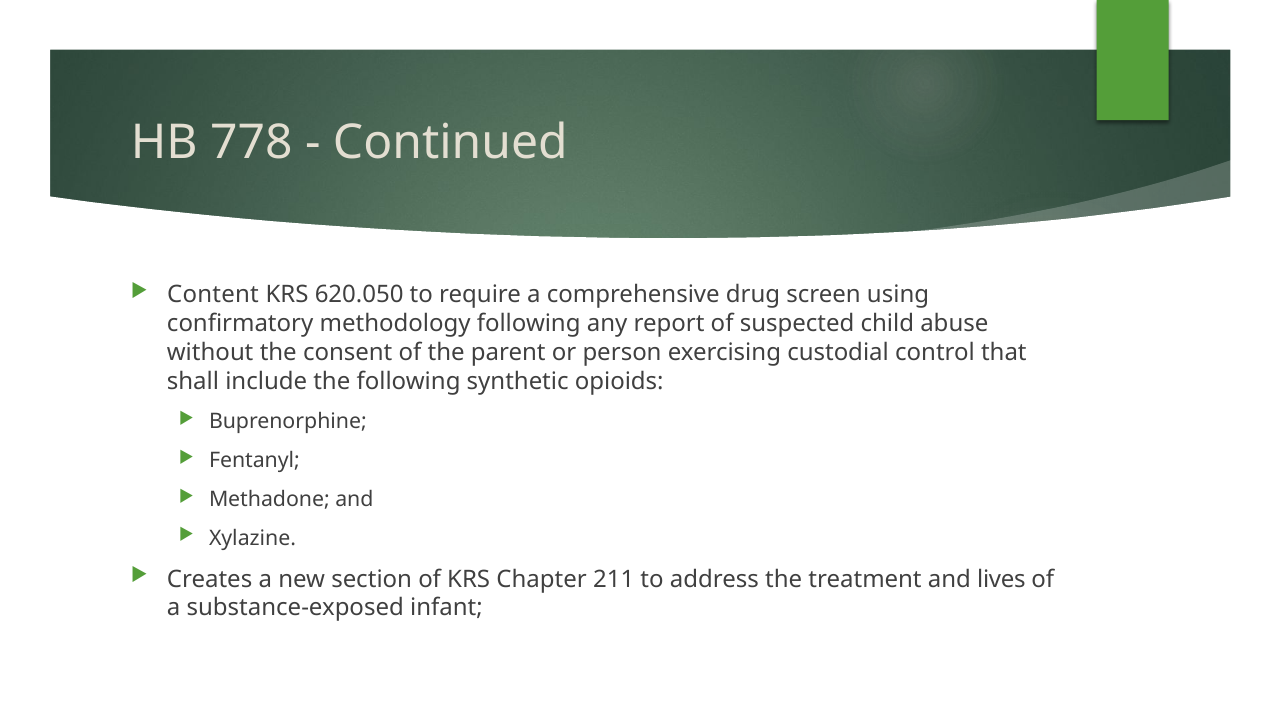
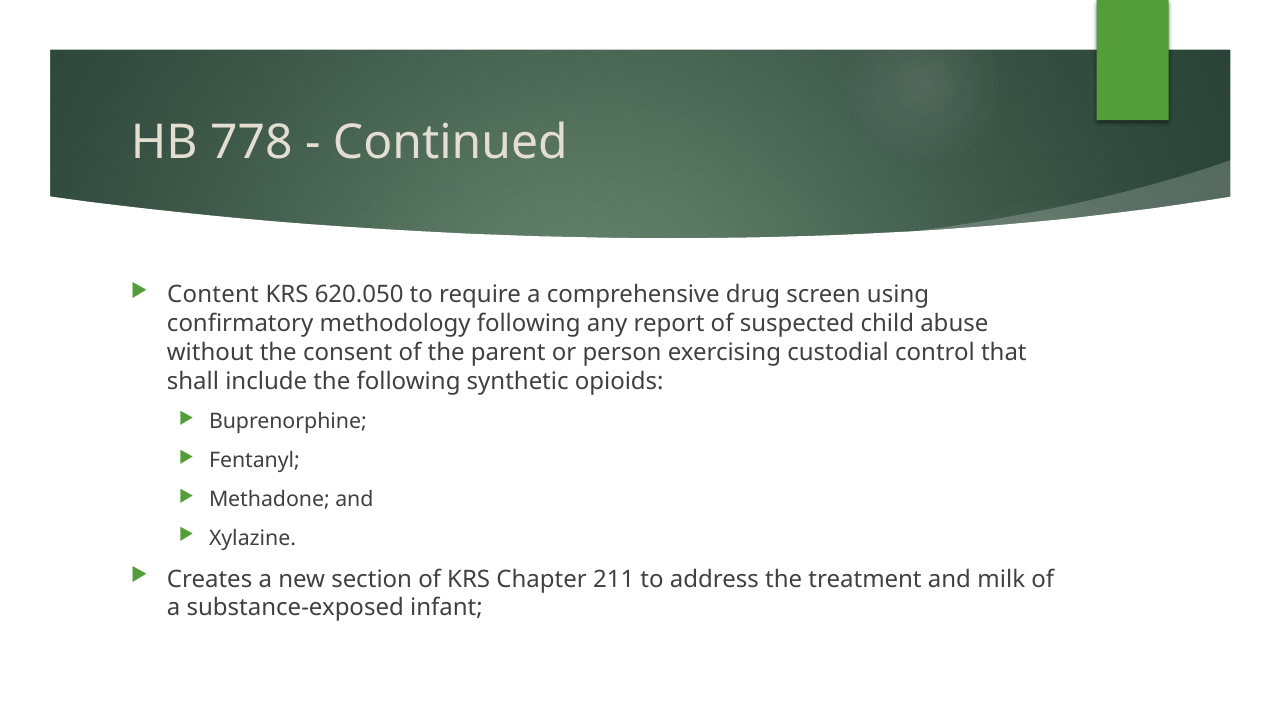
lives: lives -> milk
